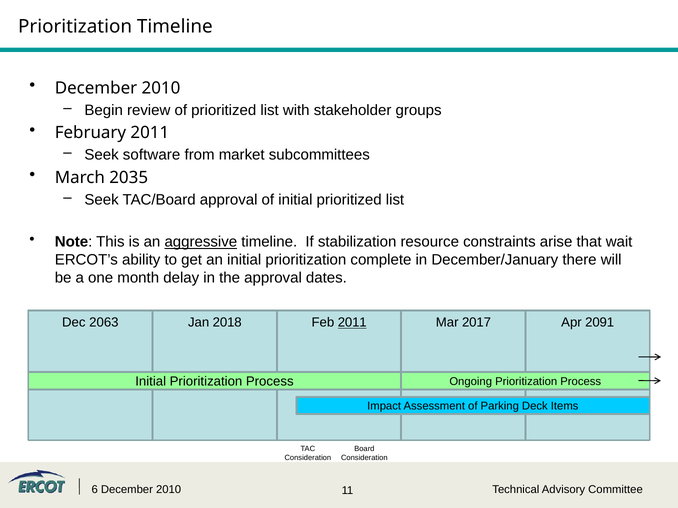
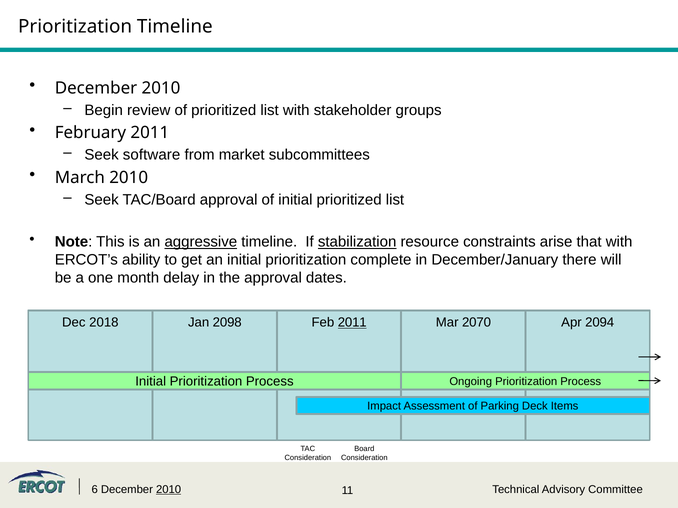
March 2035: 2035 -> 2010
stabilization at (357, 242) underline: none -> present
that wait: wait -> with
2063: 2063 -> 2018
2018: 2018 -> 2098
2017: 2017 -> 2070
2091: 2091 -> 2094
2010 at (169, 490) underline: none -> present
